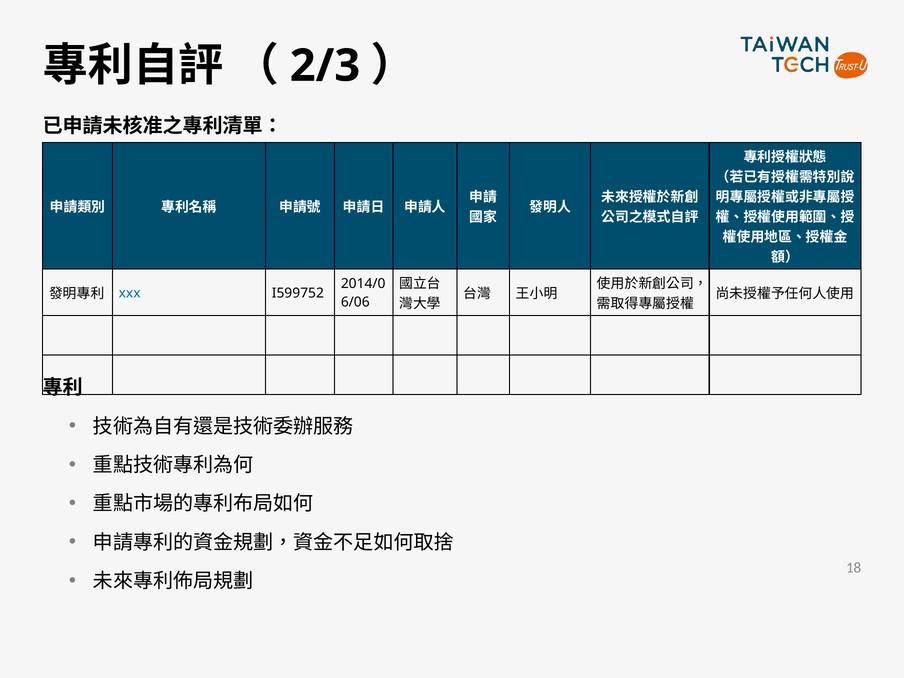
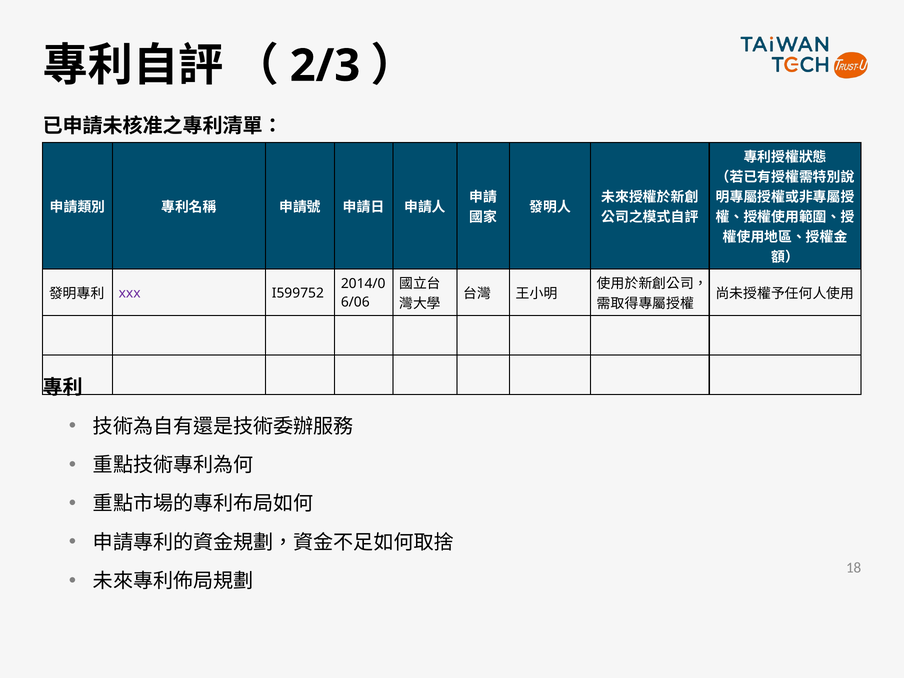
xxx colour: blue -> purple
